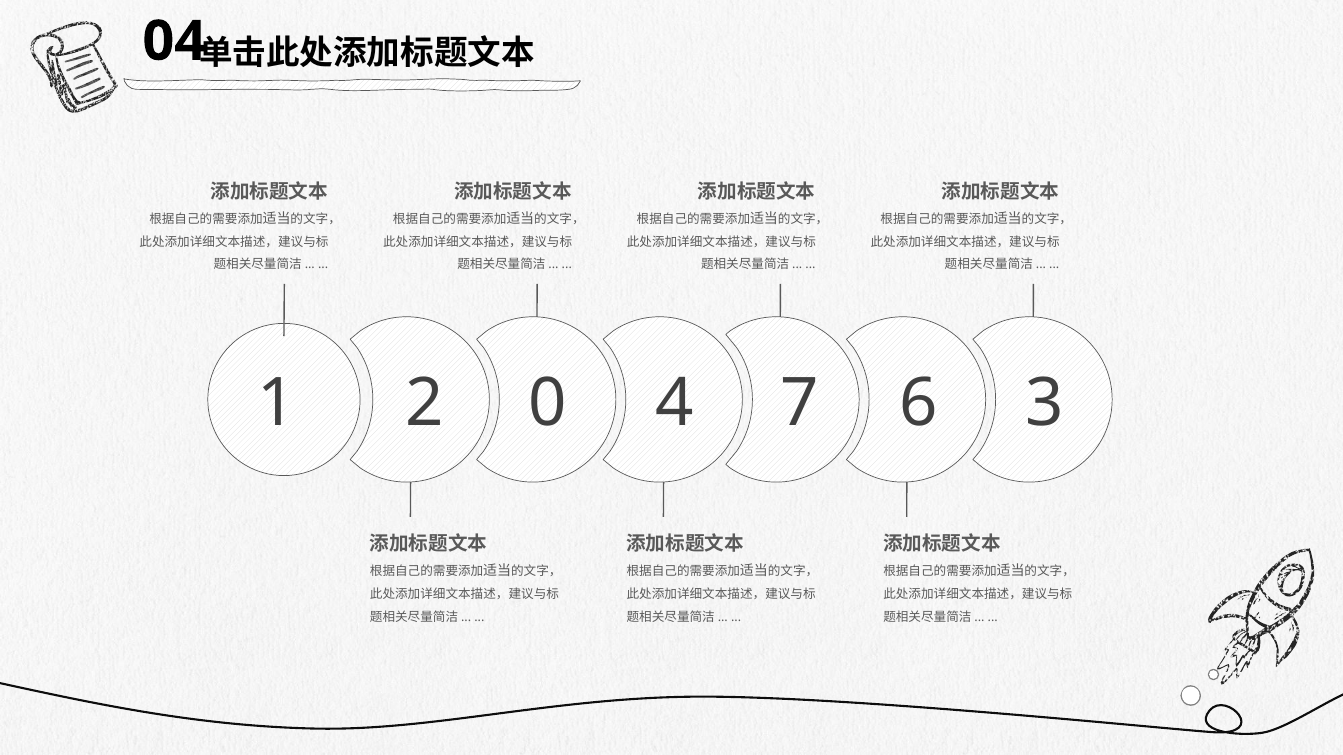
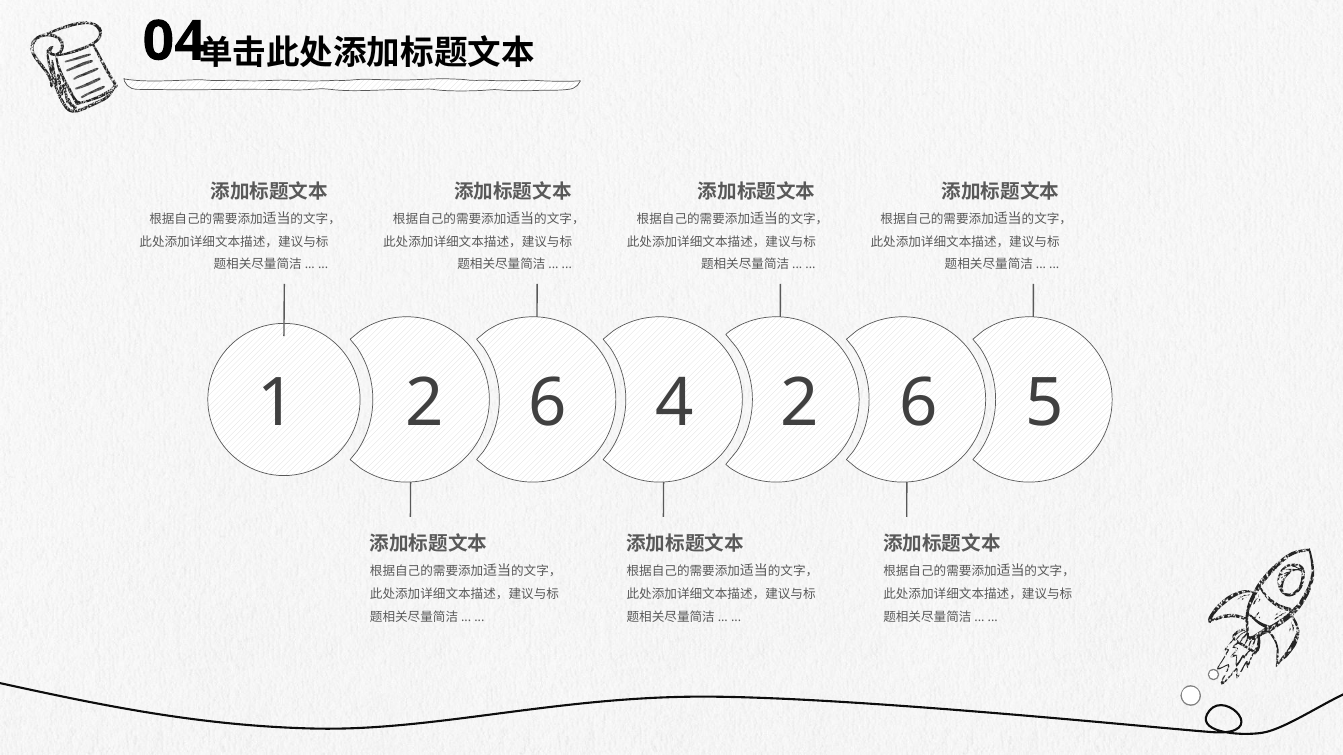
1 2 0: 0 -> 6
4 7: 7 -> 2
3: 3 -> 5
